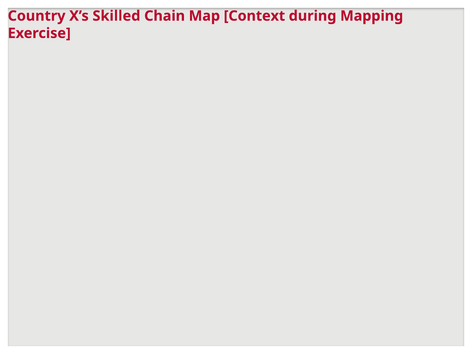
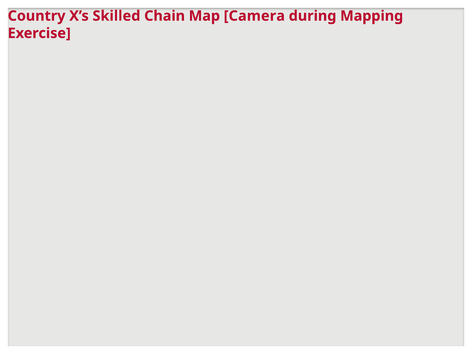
Context: Context -> Camera
